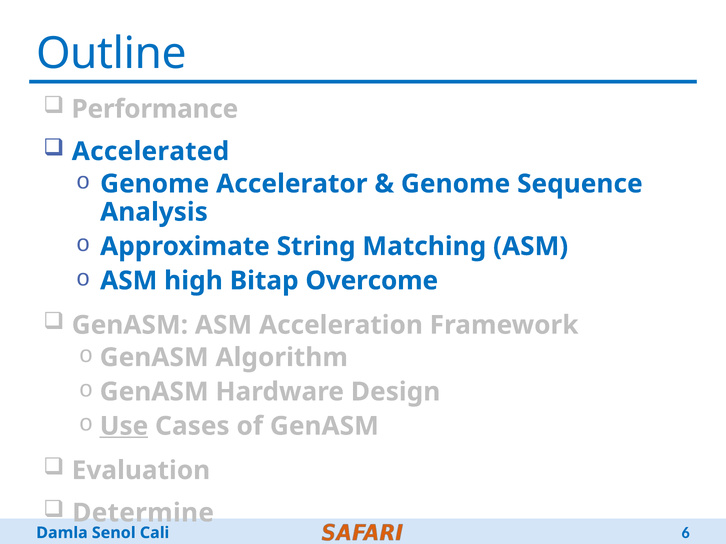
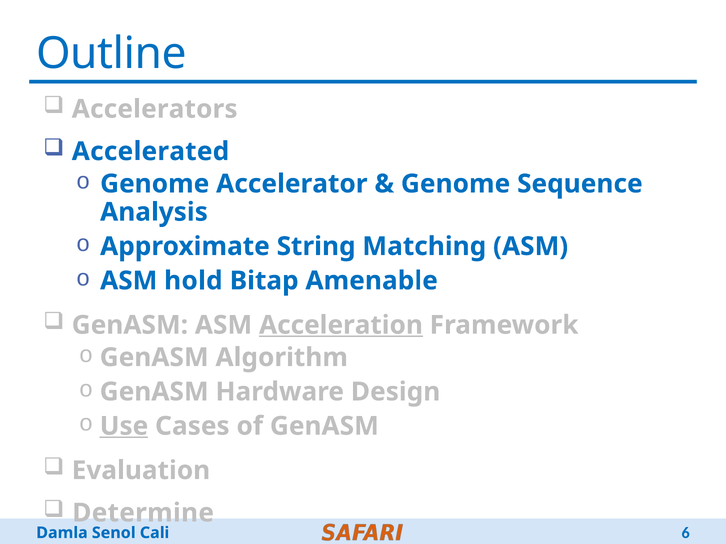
Performance: Performance -> Accelerators
high: high -> hold
Overcome: Overcome -> Amenable
Acceleration underline: none -> present
